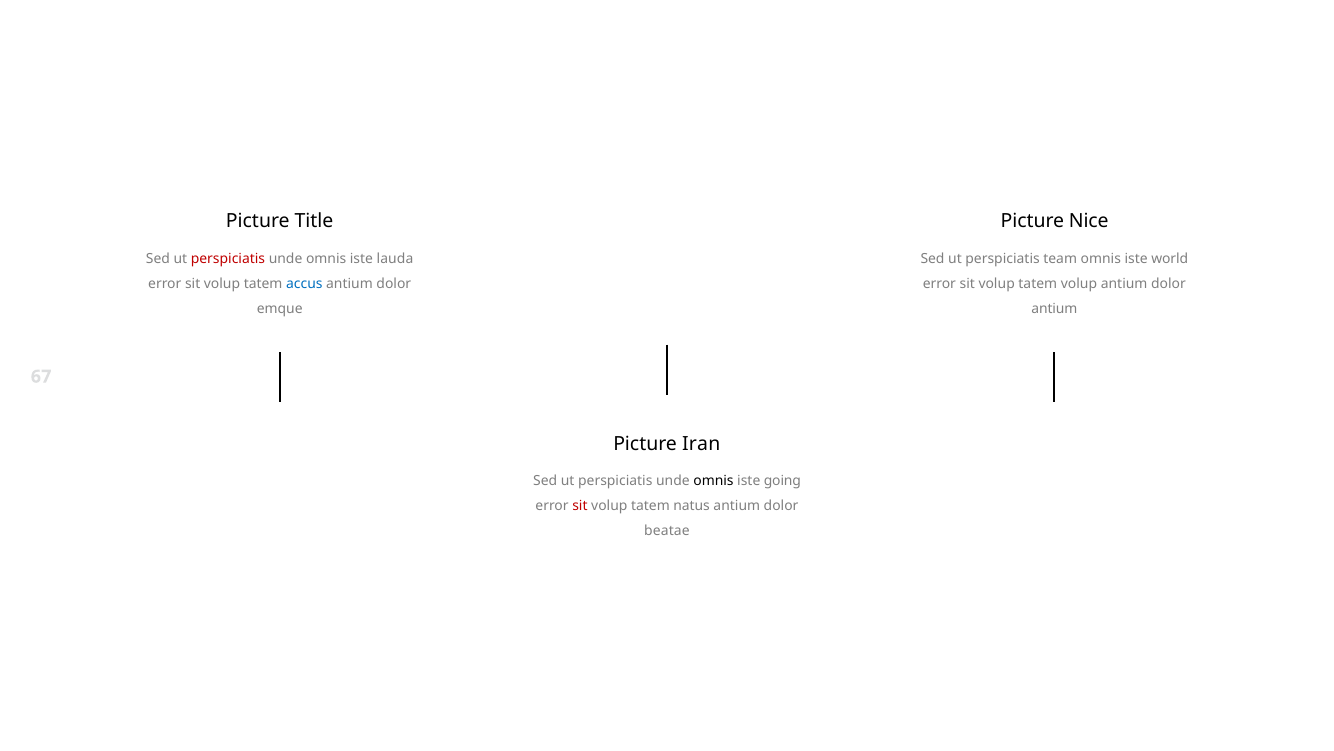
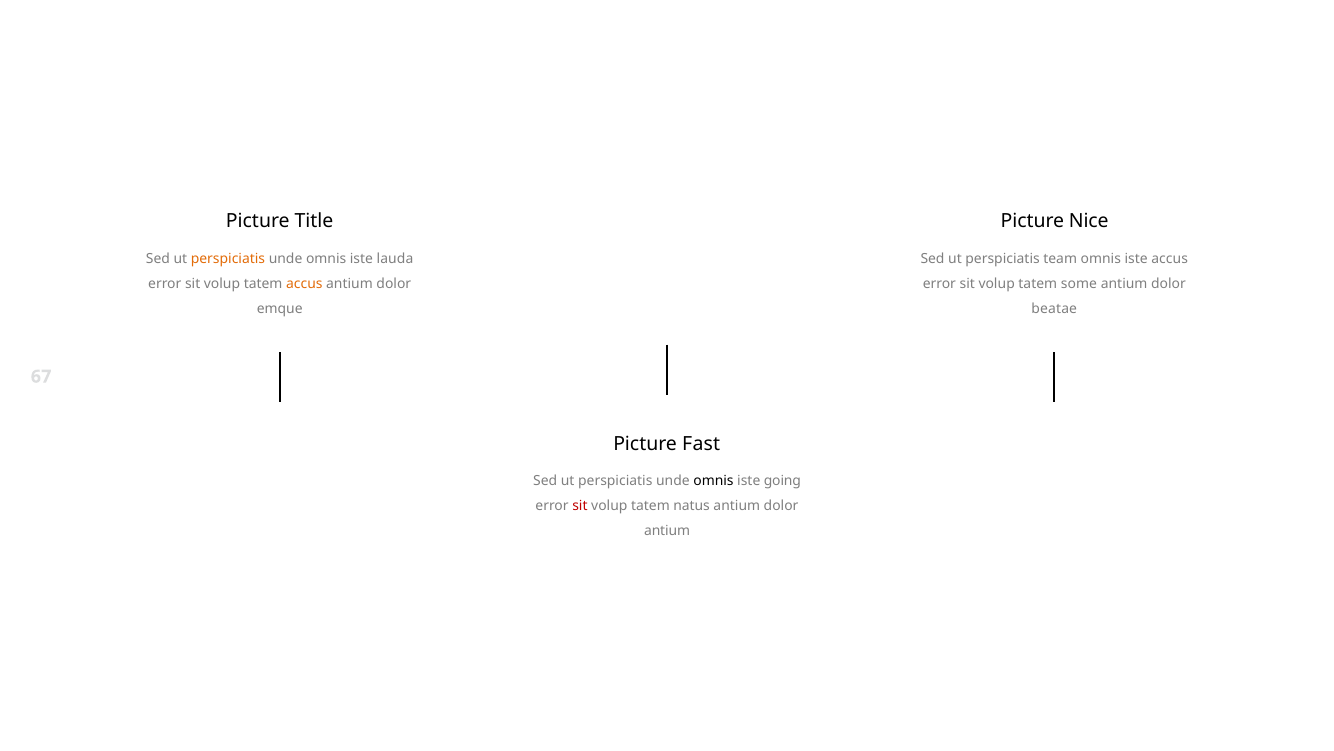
perspiciatis at (228, 258) colour: red -> orange
iste world: world -> accus
accus at (304, 283) colour: blue -> orange
tatem volup: volup -> some
antium at (1054, 308): antium -> beatae
Iran: Iran -> Fast
beatae at (667, 531): beatae -> antium
